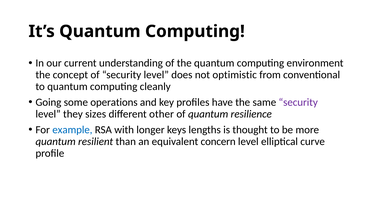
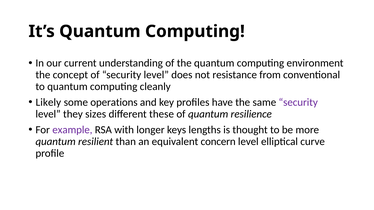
optimistic: optimistic -> resistance
Going: Going -> Likely
other: other -> these
example colour: blue -> purple
